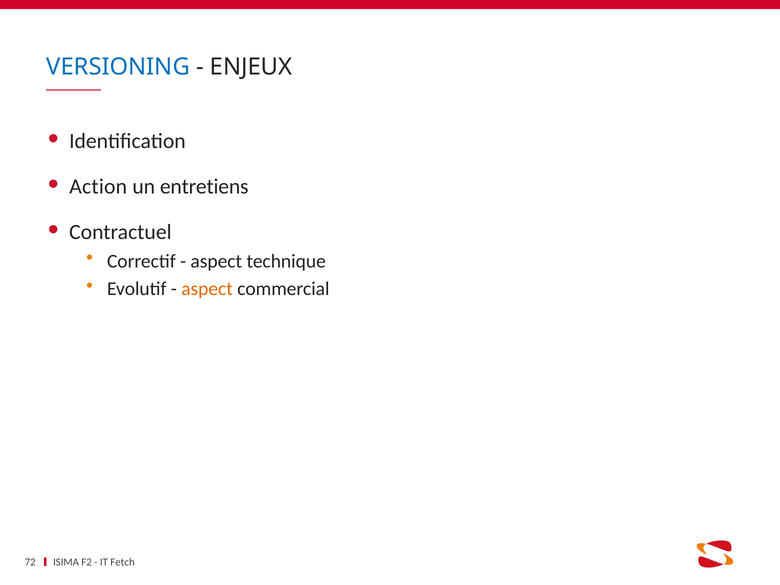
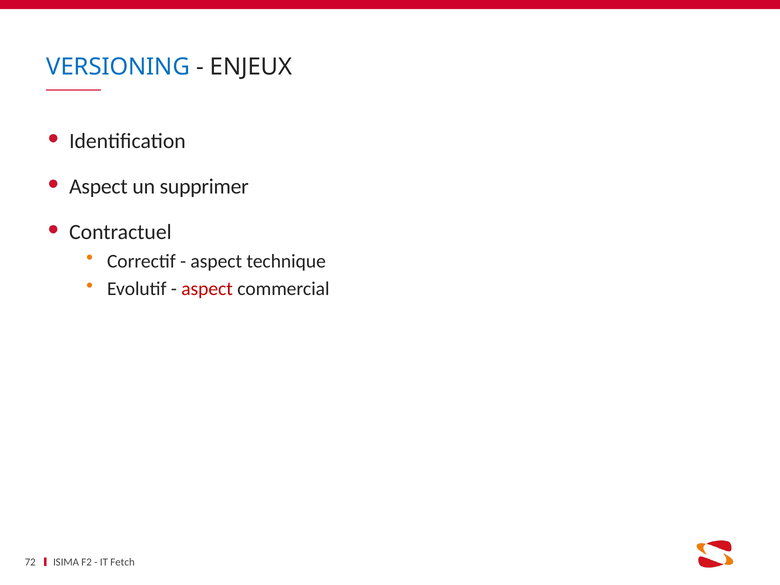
Action at (98, 187): Action -> Aspect
entretiens: entretiens -> supprimer
aspect at (207, 289) colour: orange -> red
